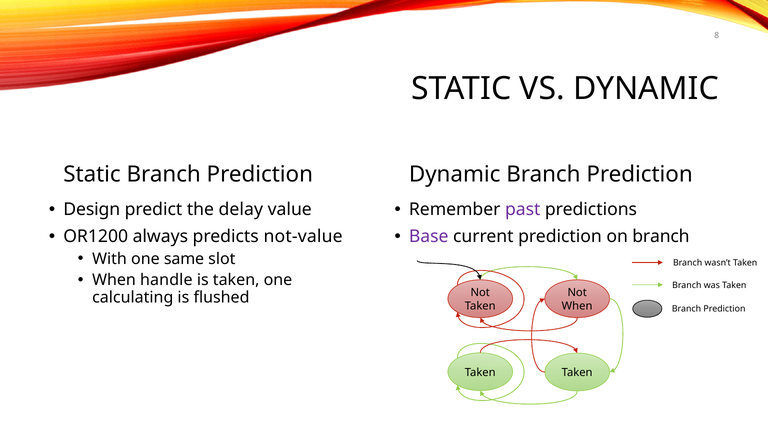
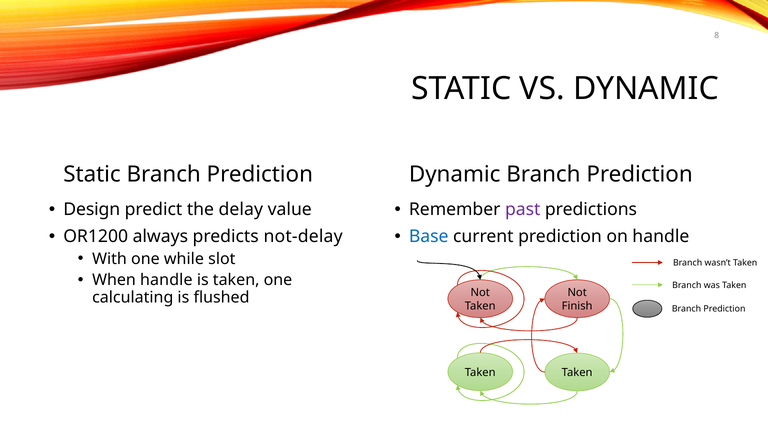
not-value: not-value -> not-delay
Base colour: purple -> blue
on branch: branch -> handle
same: same -> while
When at (577, 306): When -> Finish
